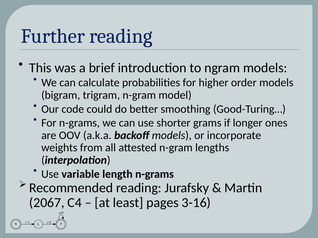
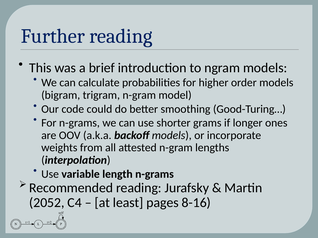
2067: 2067 -> 2052
3-16: 3-16 -> 8-16
